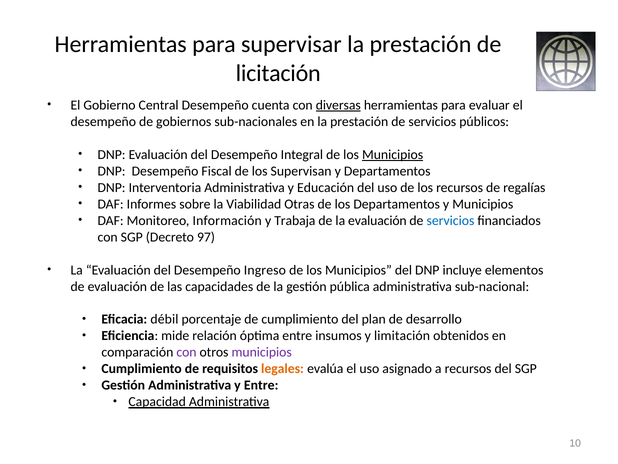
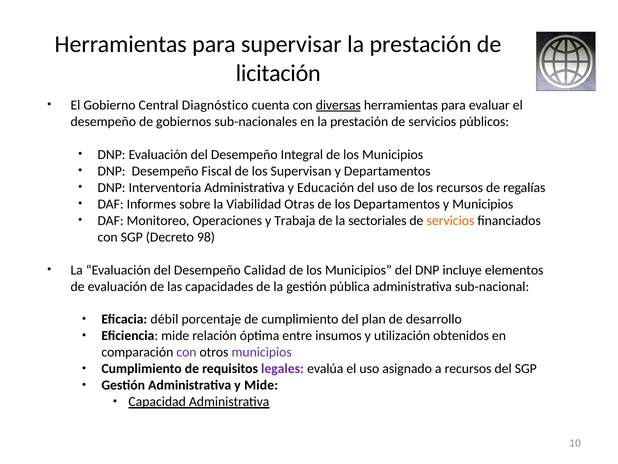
Central Desempeño: Desempeño -> Diagnóstico
Municipios at (393, 154) underline: present -> none
Información: Información -> Operaciones
de la evaluación: evaluación -> sectoriales
servicios at (450, 220) colour: blue -> orange
97: 97 -> 98
Ingreso: Ingreso -> Calidad
limitación: limitación -> utilización
legales colour: orange -> purple
y Entre: Entre -> Mide
